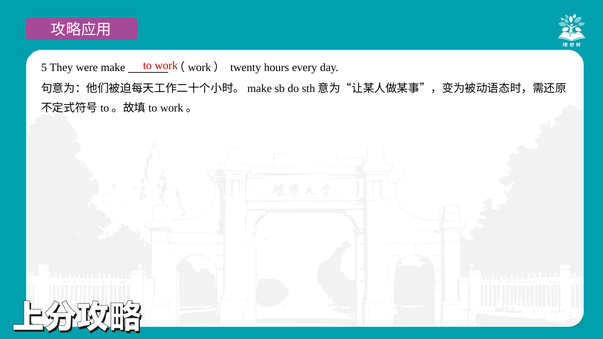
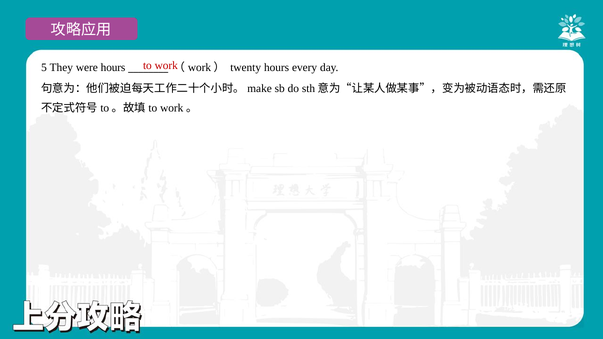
were make: make -> hours
